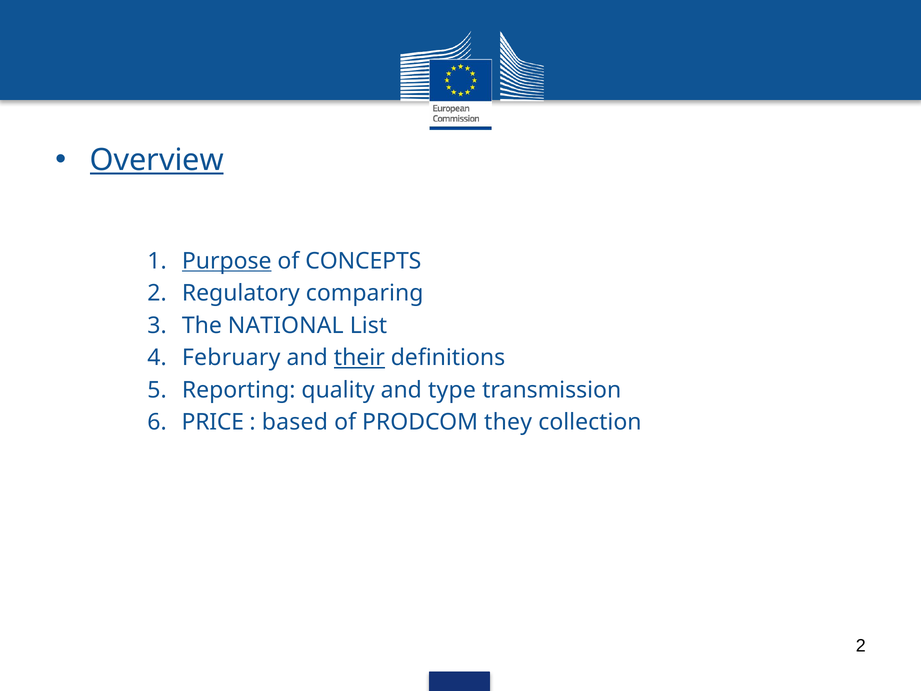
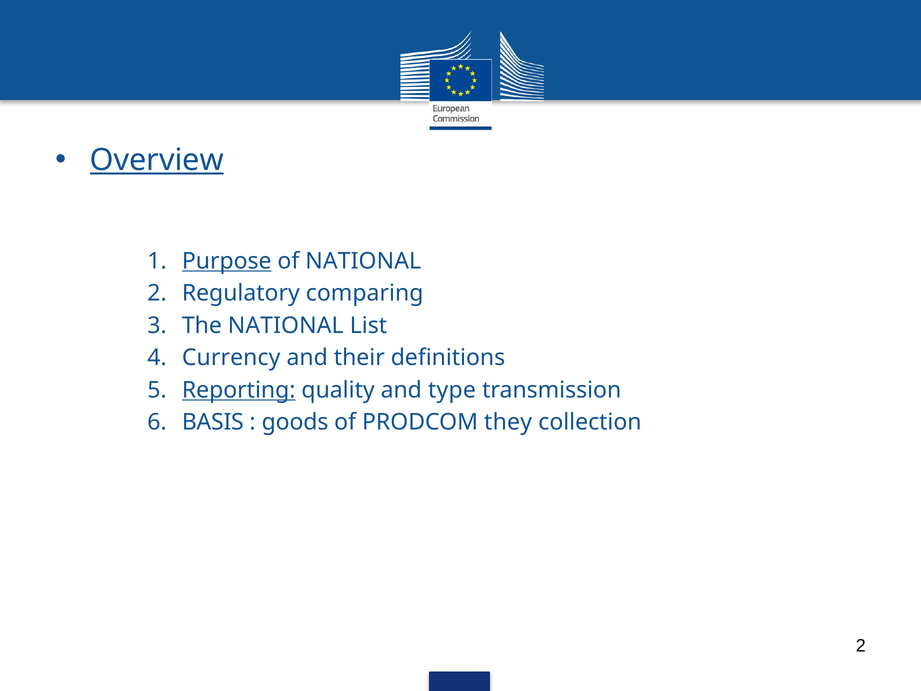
of CONCEPTS: CONCEPTS -> NATIONAL
February: February -> Currency
their underline: present -> none
Reporting underline: none -> present
PRICE: PRICE -> BASIS
based: based -> goods
